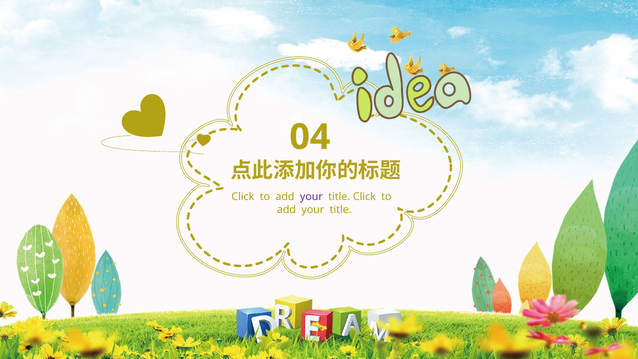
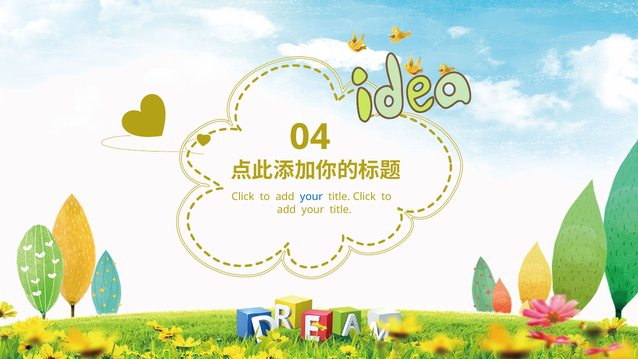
your at (311, 197) colour: purple -> blue
